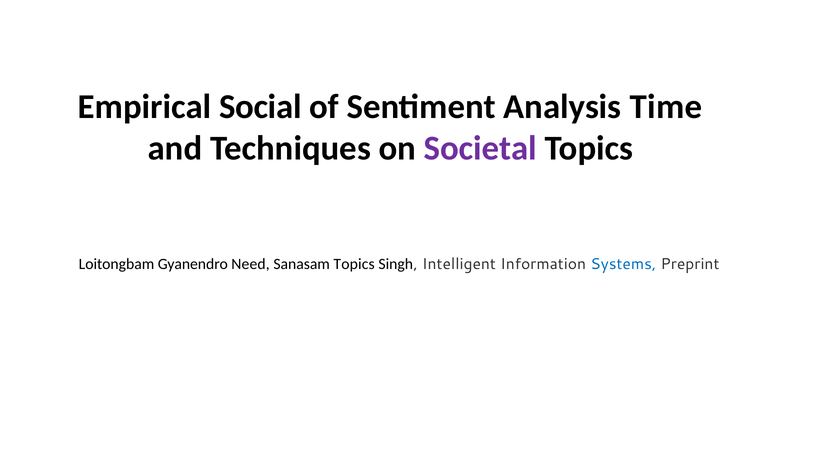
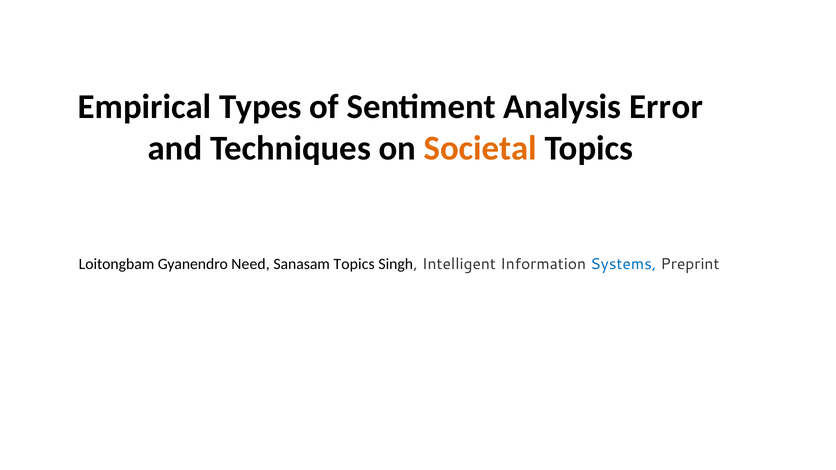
Social: Social -> Types
Time: Time -> Error
Societal colour: purple -> orange
